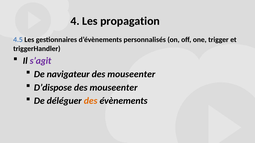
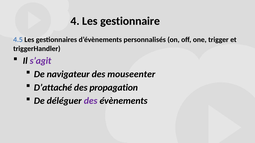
propagation: propagation -> gestionnaire
D’dispose: D’dispose -> D’attaché
mouseenter at (114, 88): mouseenter -> propagation
des at (91, 101) colour: orange -> purple
